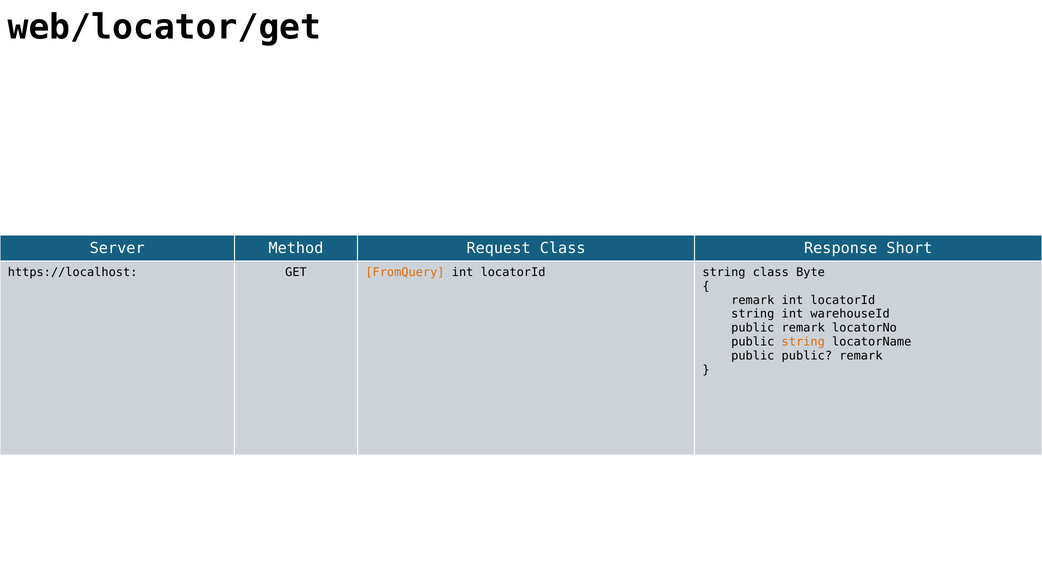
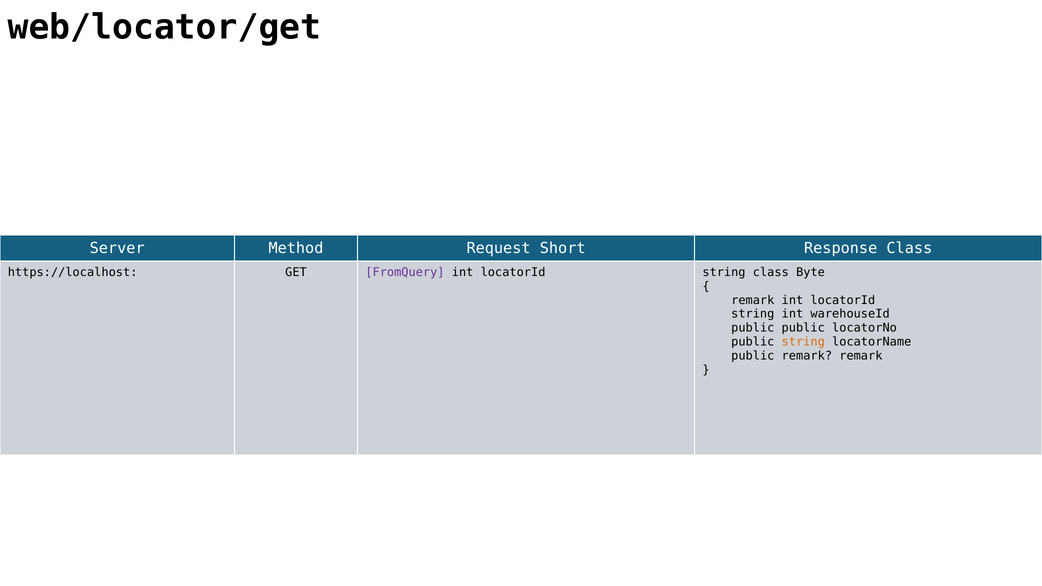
Request Class: Class -> Short
Response Short: Short -> Class
FromQuery colour: orange -> purple
remark at (803, 328): remark -> public
public public: public -> remark
